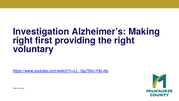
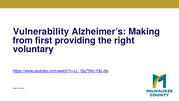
Investigation: Investigation -> Vulnerability
right at (23, 40): right -> from
